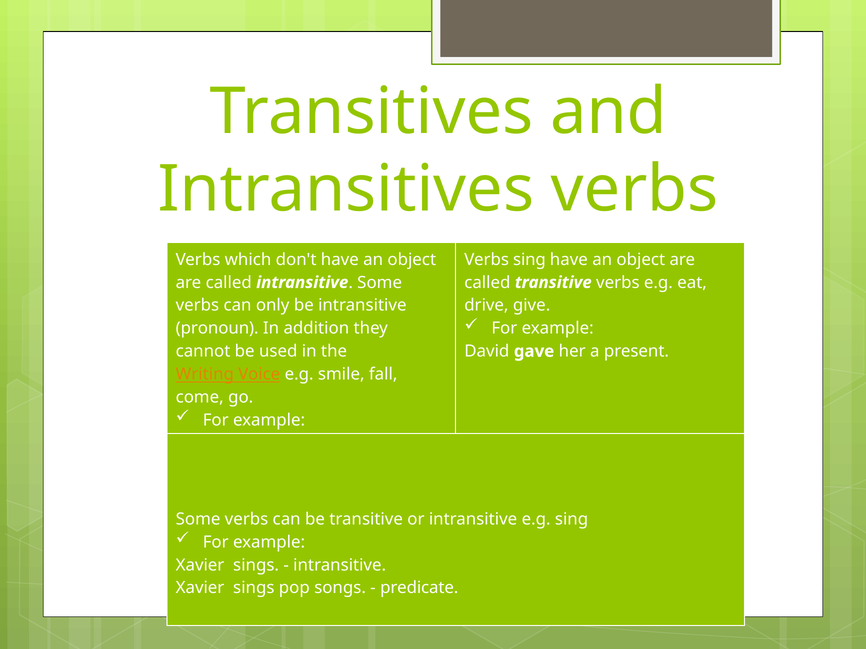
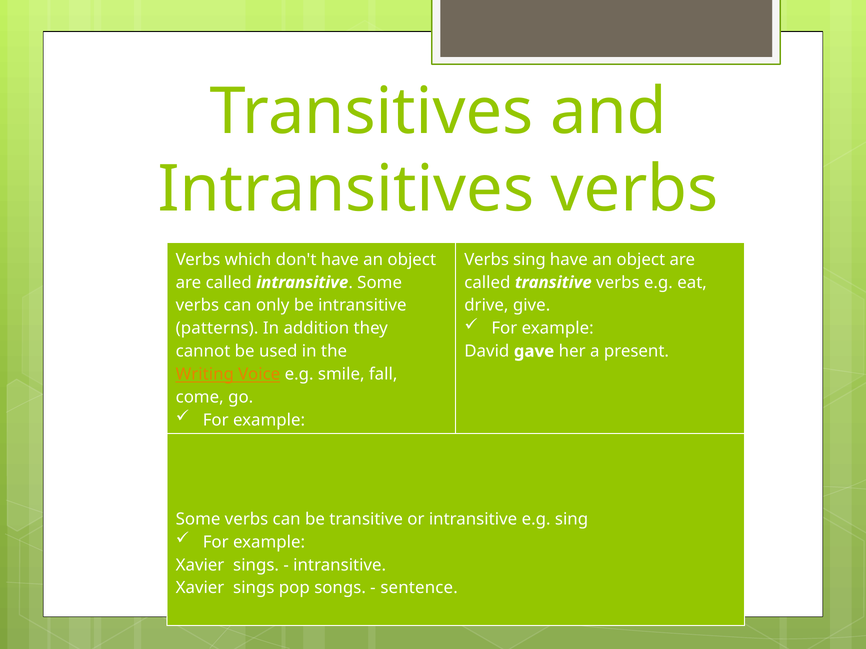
pronoun: pronoun -> patterns
predicate: predicate -> sentence
